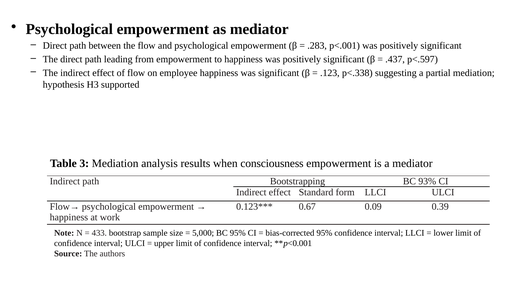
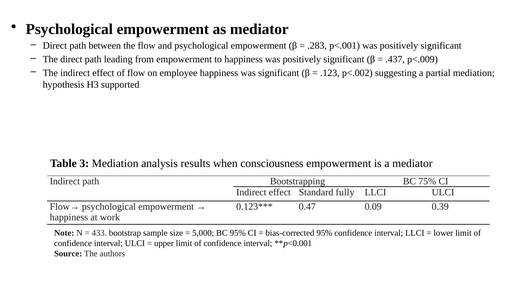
p<.597: p<.597 -> p<.009
p<.338: p<.338 -> p<.002
93%: 93% -> 75%
form: form -> fully
0.67: 0.67 -> 0.47
